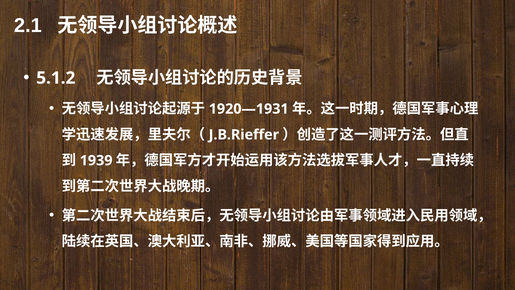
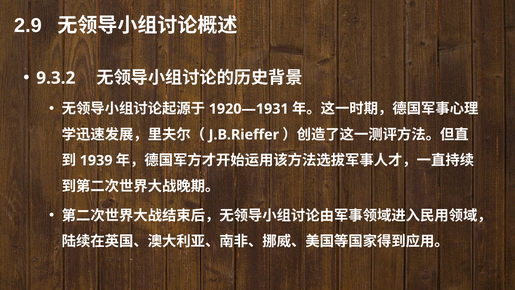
2.1: 2.1 -> 2.9
5.1.2: 5.1.2 -> 9.3.2
